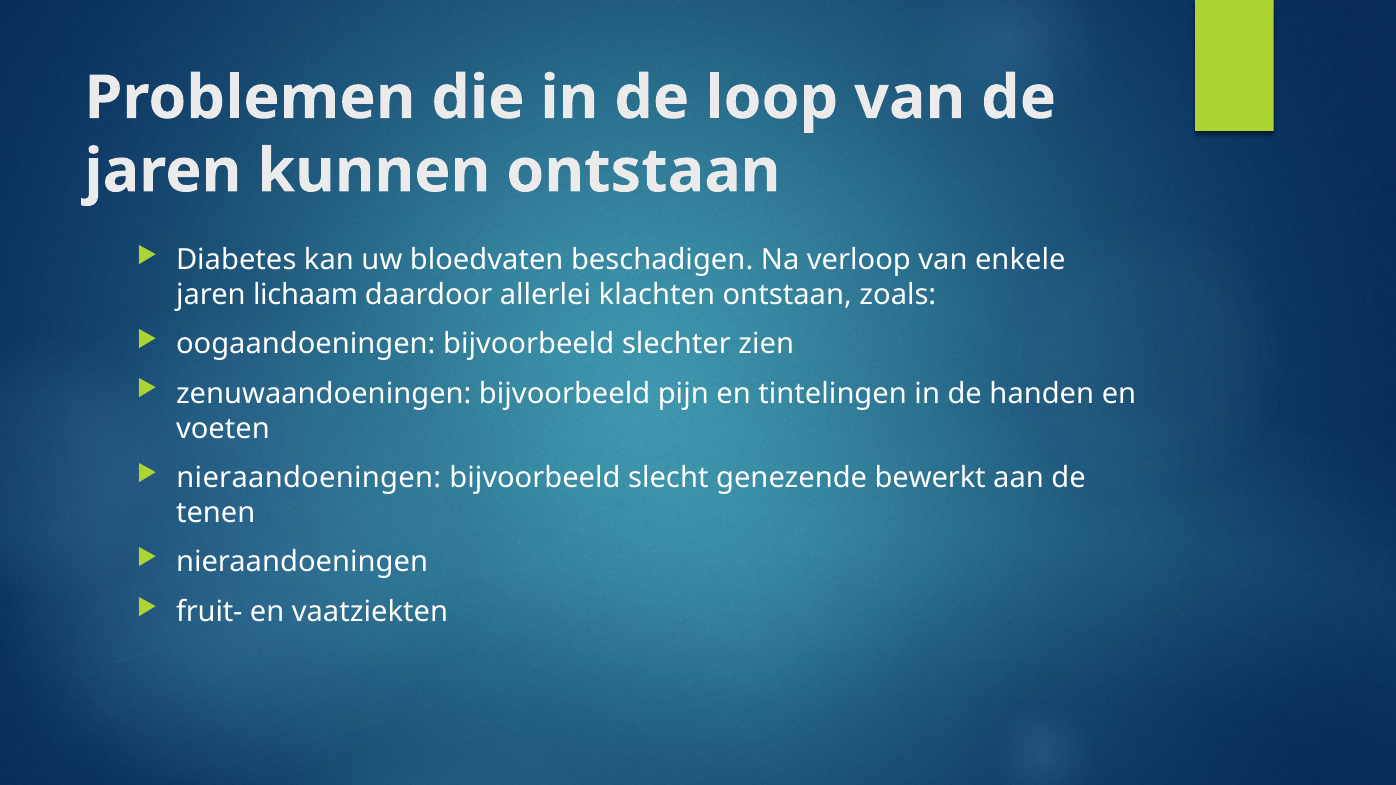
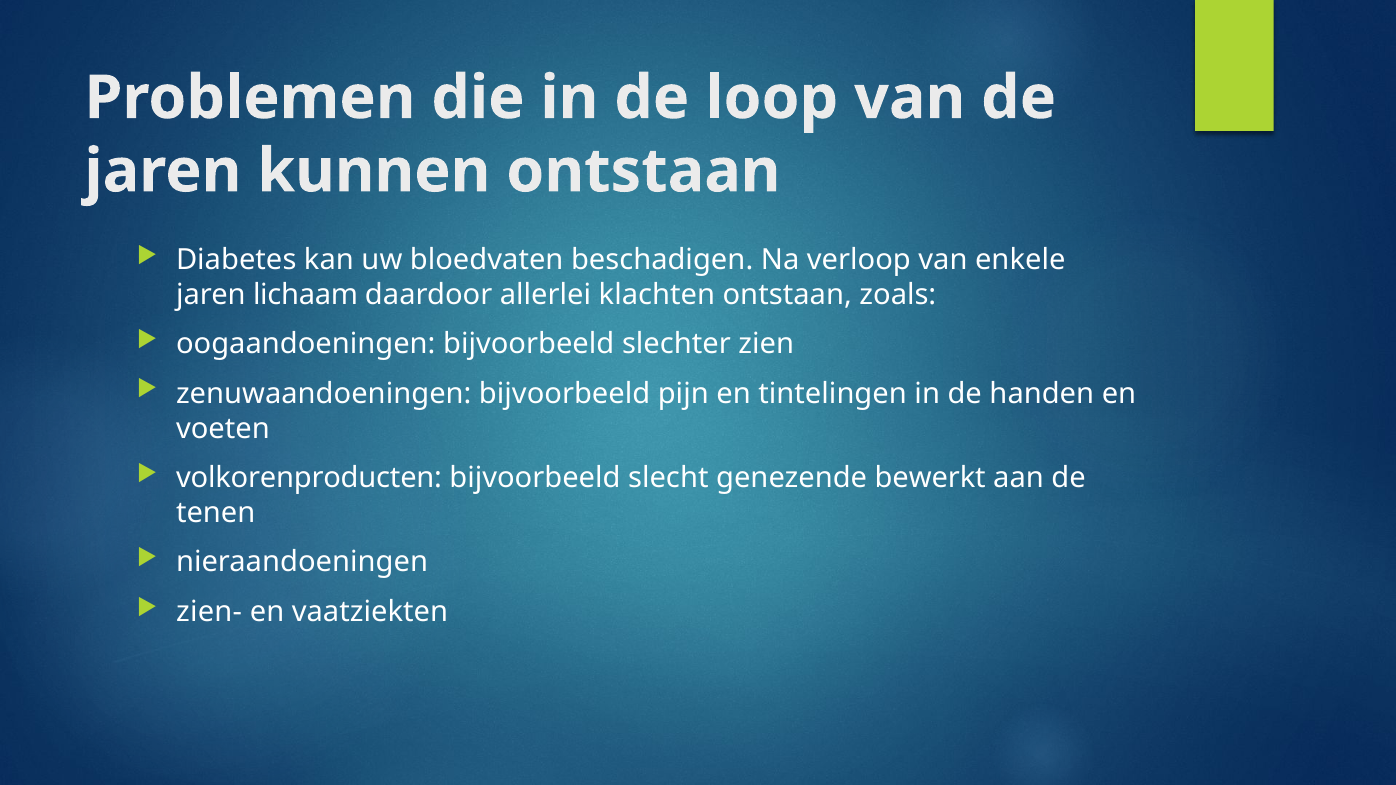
nieraandoeningen at (309, 478): nieraandoeningen -> volkorenproducten
fruit-: fruit- -> zien-
